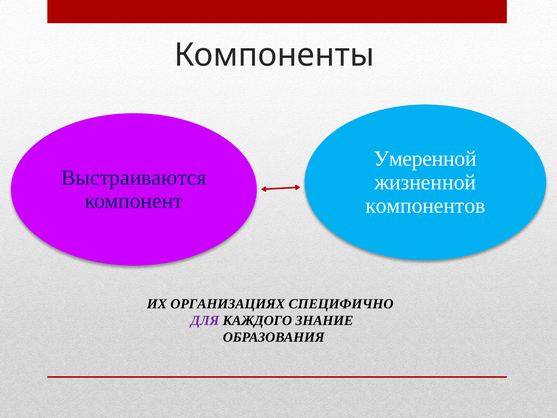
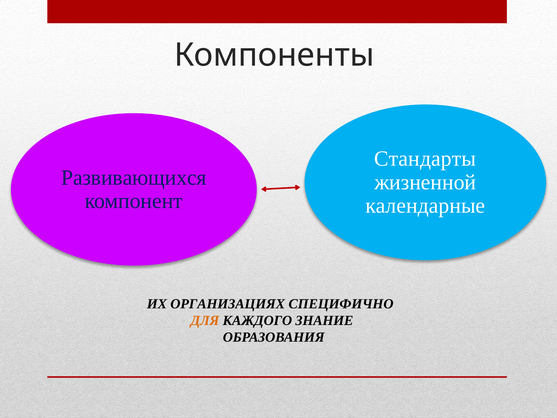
Умеренной: Умеренной -> Стандарты
Выстраиваются: Выстраиваются -> Развивающихся
компонентов: компонентов -> календарные
ДЛЯ colour: purple -> orange
